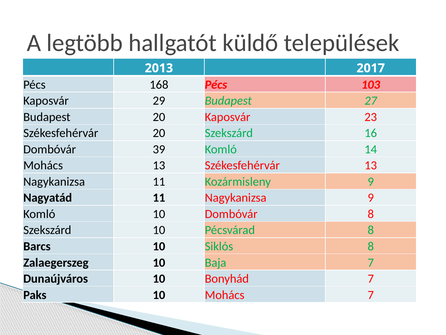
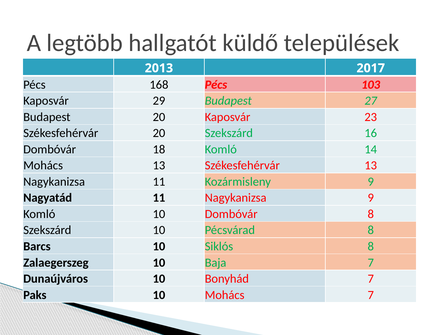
39: 39 -> 18
